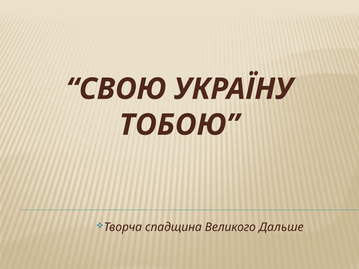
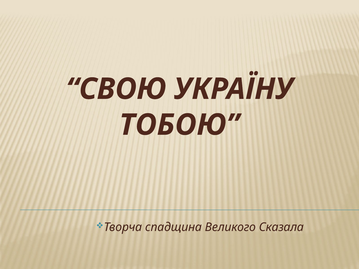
Дальше: Дальше -> Сказала
